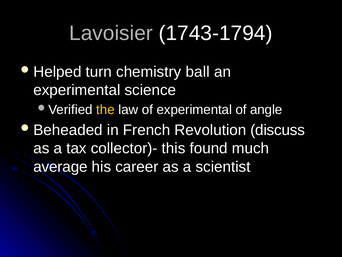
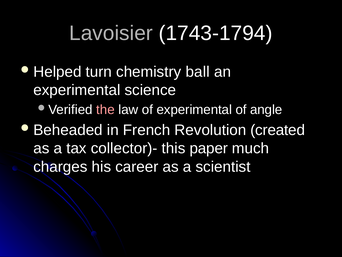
the colour: yellow -> pink
discuss: discuss -> created
found: found -> paper
average: average -> charges
